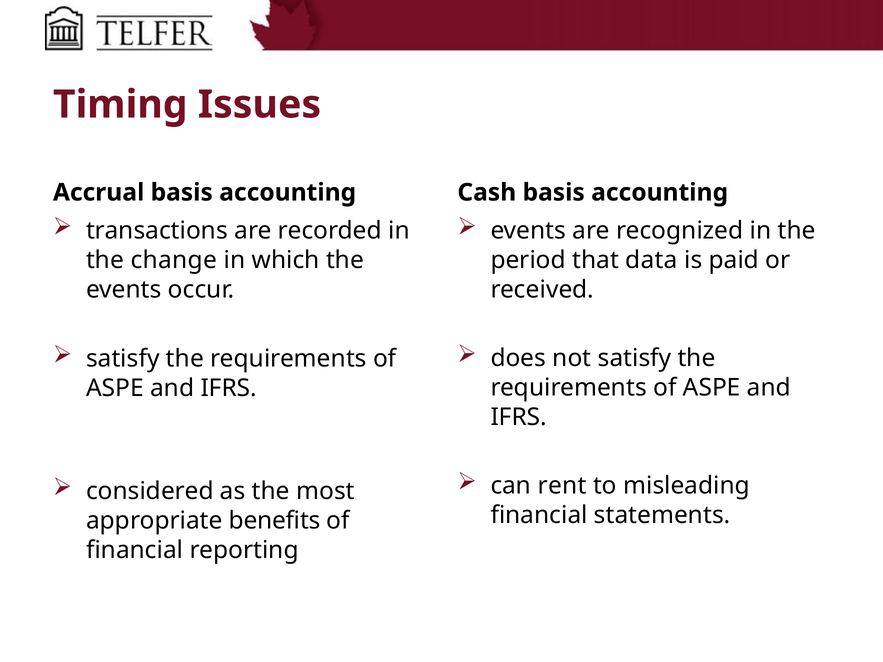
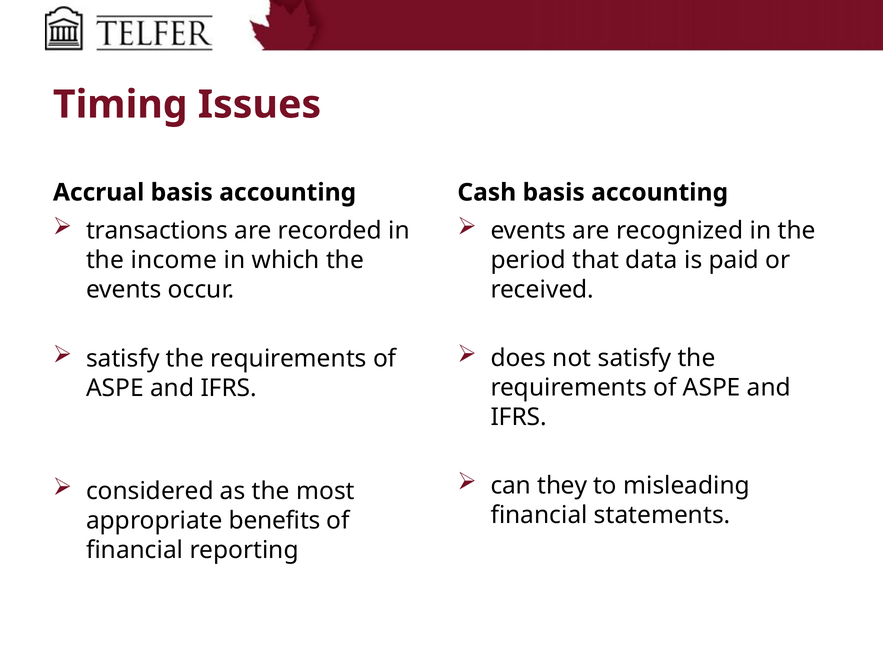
change: change -> income
rent: rent -> they
